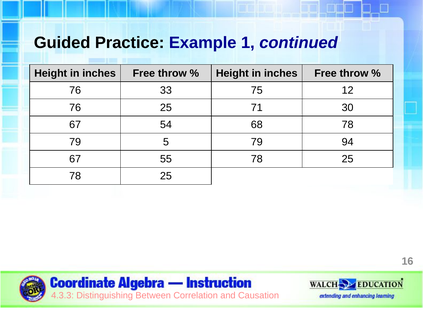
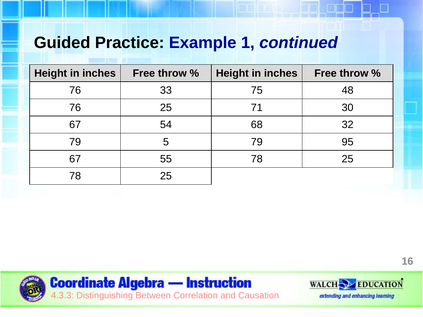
12: 12 -> 48
68 78: 78 -> 32
94: 94 -> 95
